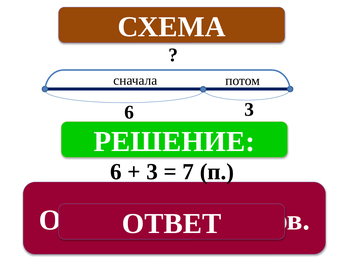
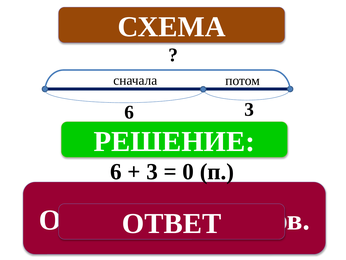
7: 7 -> 0
